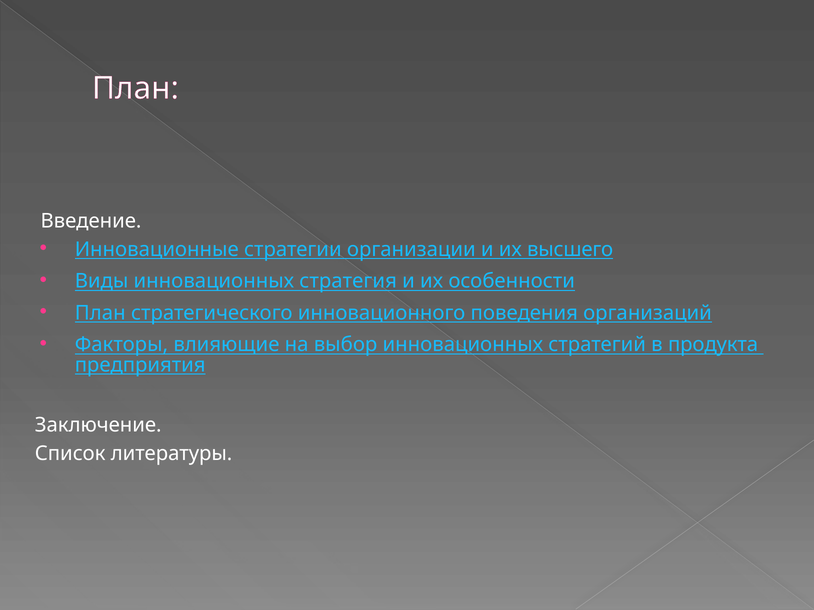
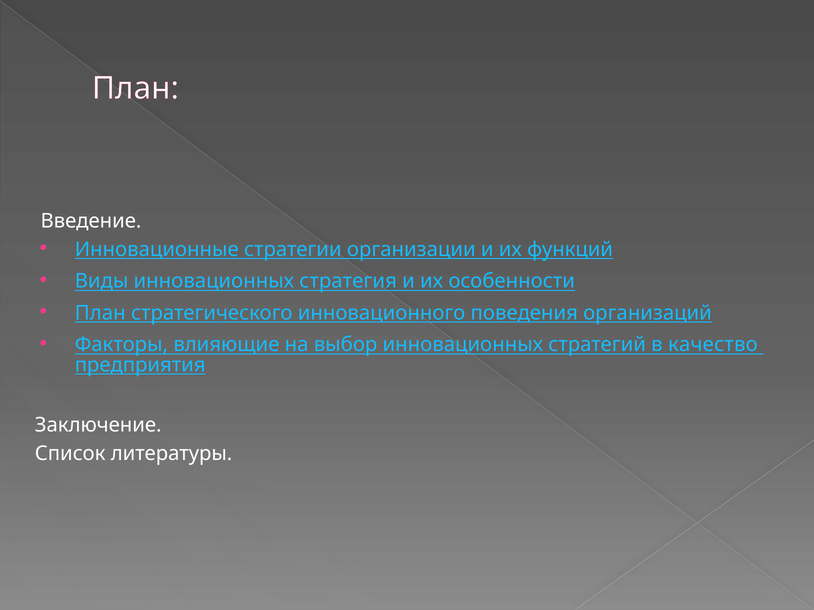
высшего: высшего -> функций
продукта: продукта -> качество
